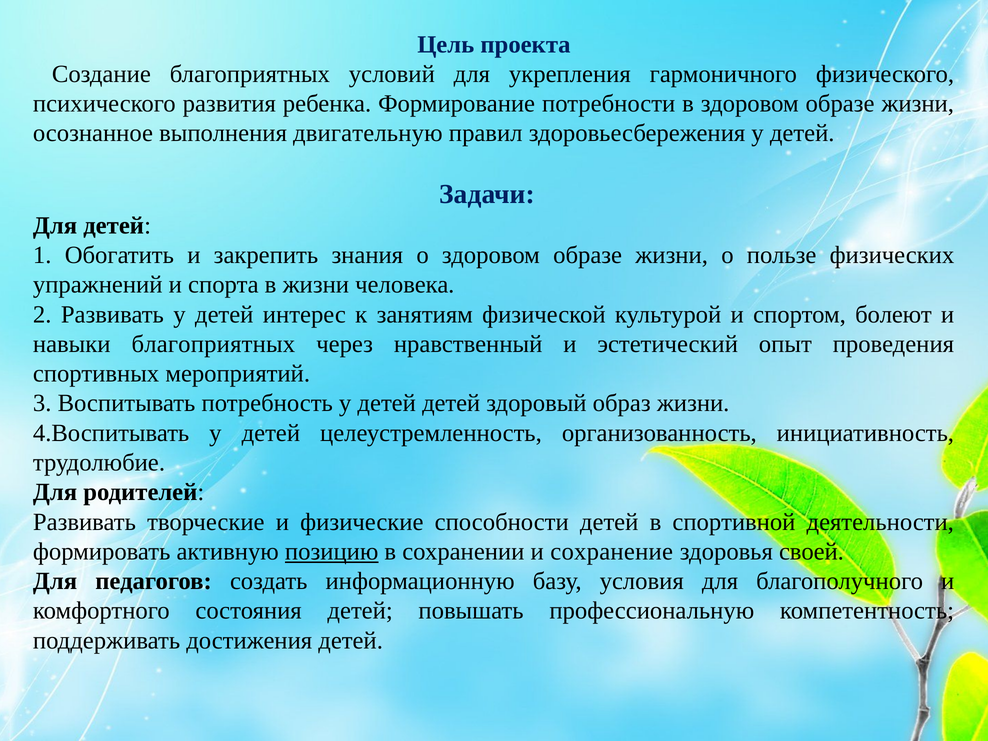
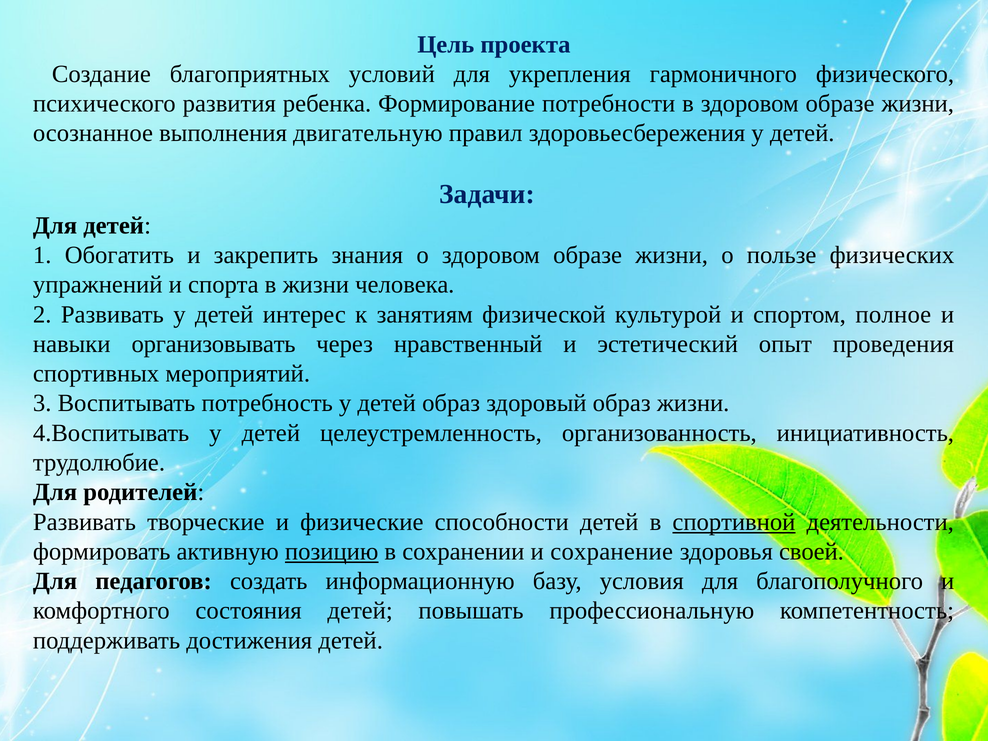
болеют: болеют -> полное
навыки благоприятных: благоприятных -> организовывать
детей детей: детей -> образ
спортивной underline: none -> present
